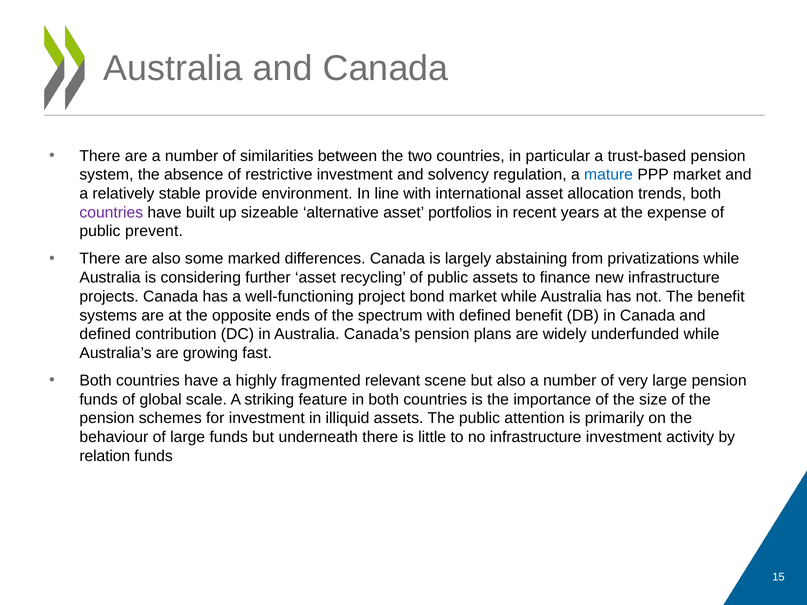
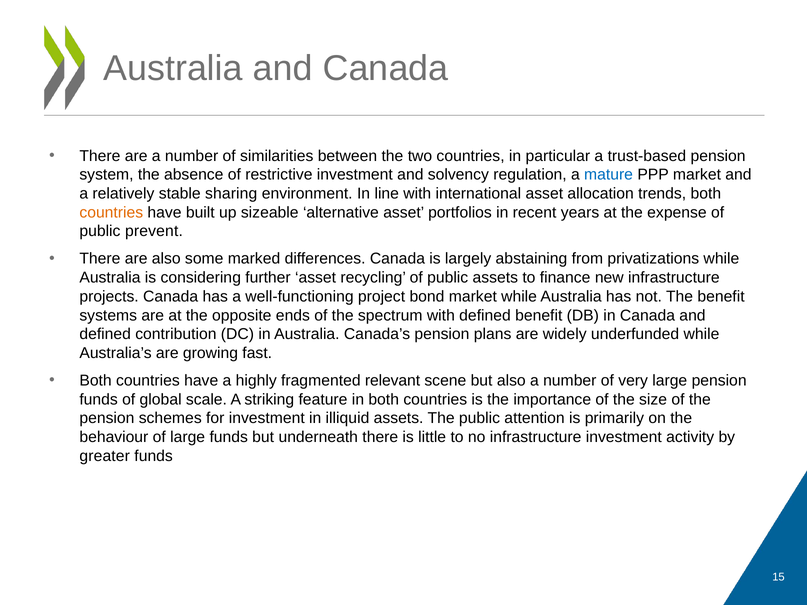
provide: provide -> sharing
countries at (111, 213) colour: purple -> orange
relation: relation -> greater
